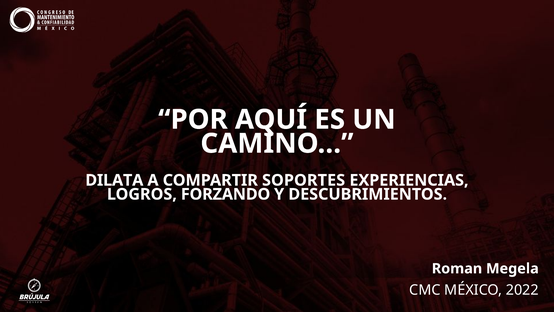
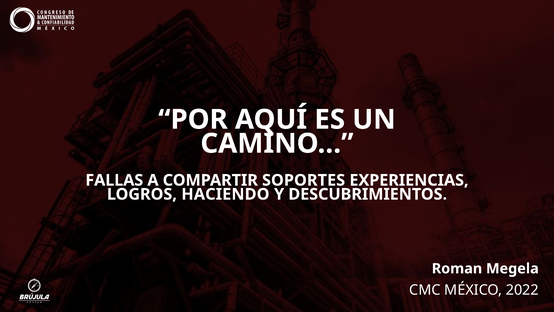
DILATA: DILATA -> FALLAS
FORZANDO: FORZANDO -> HACIENDO
